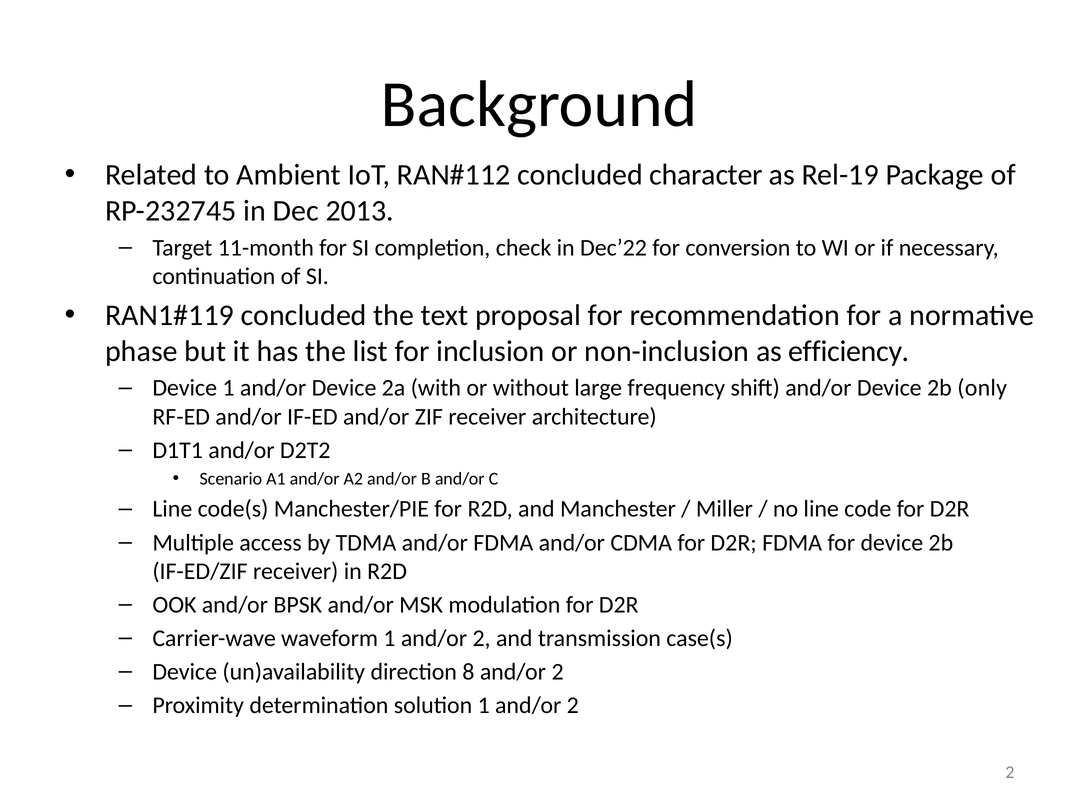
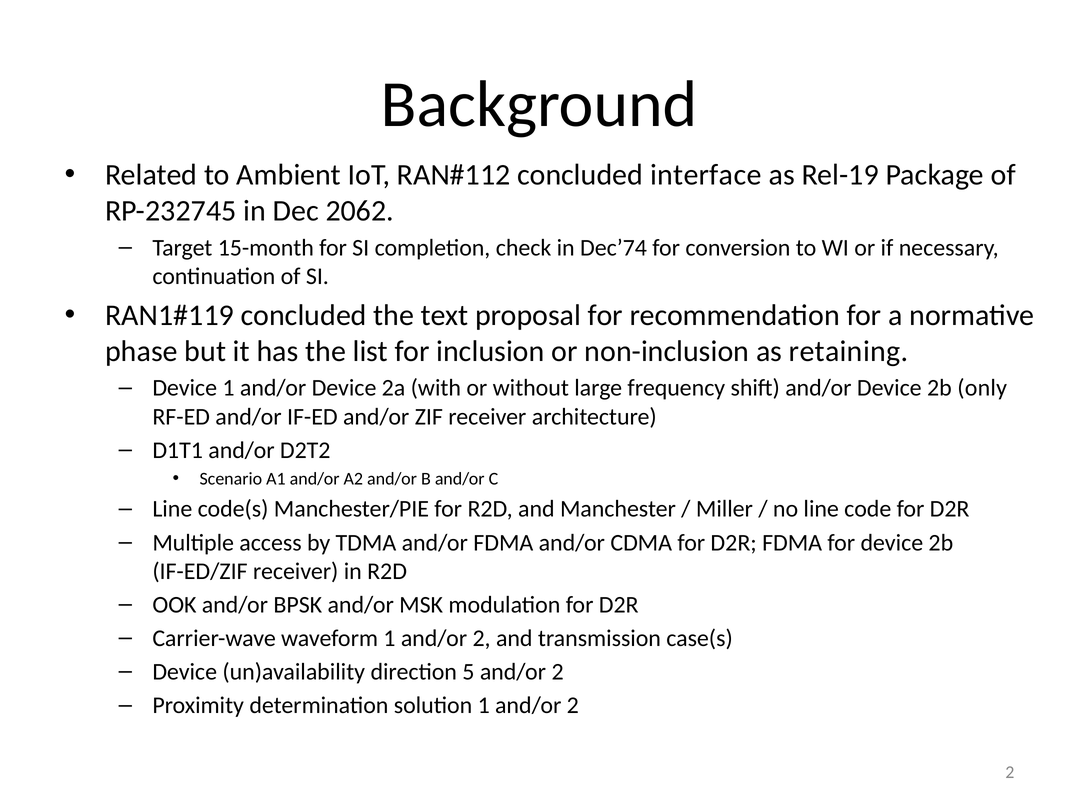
character: character -> interface
2013: 2013 -> 2062
11-month: 11-month -> 15-month
Dec’22: Dec’22 -> Dec’74
efficiency: efficiency -> retaining
8: 8 -> 5
